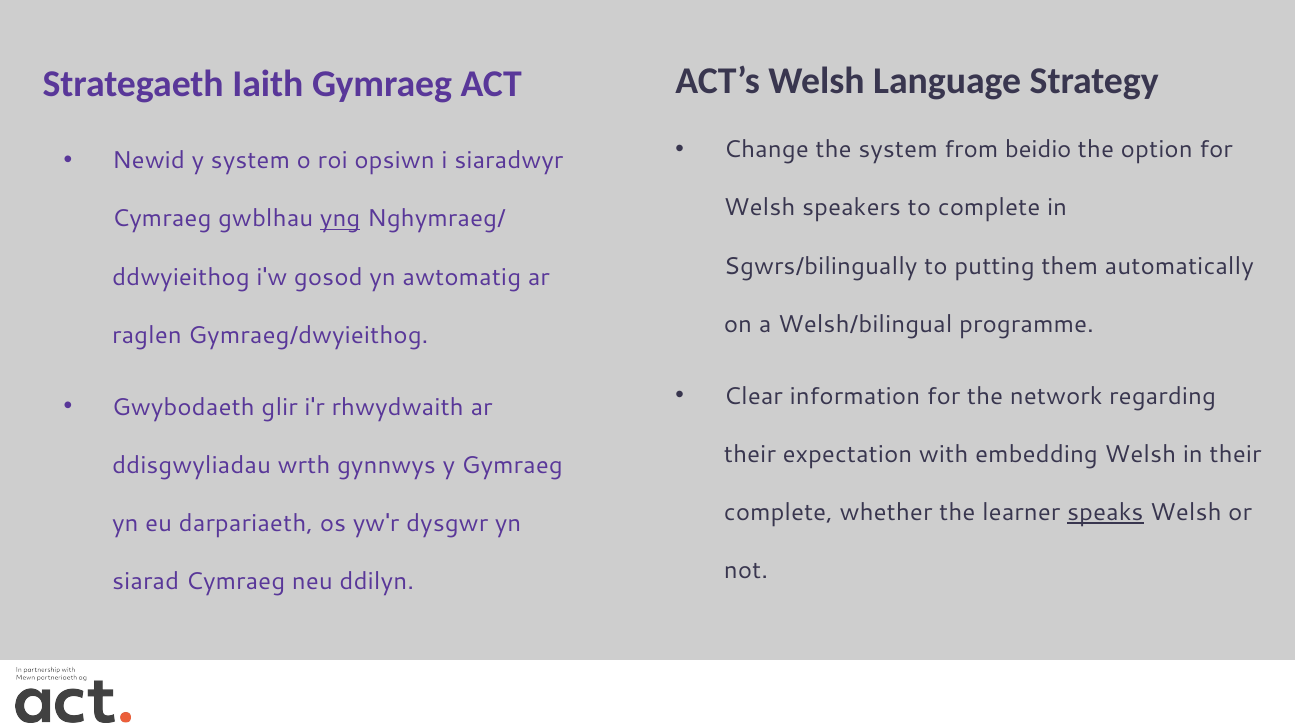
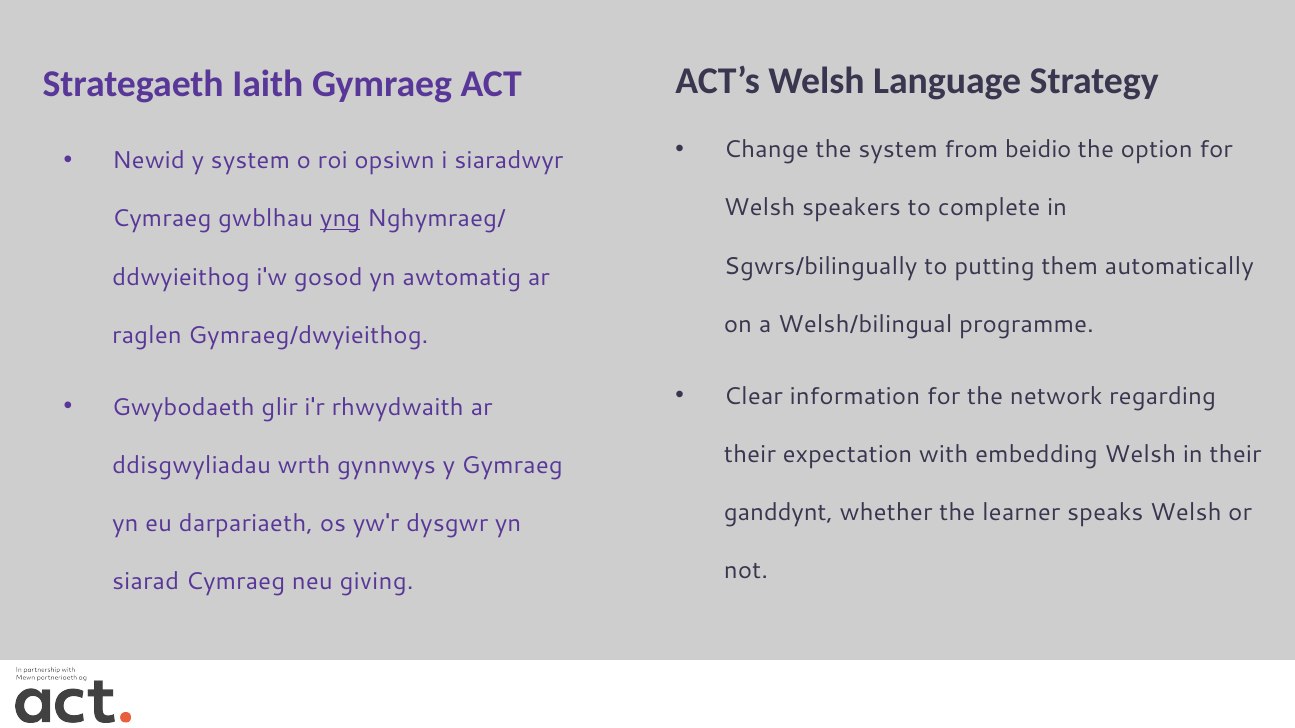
complete at (778, 513): complete -> ganddynt
speaks underline: present -> none
ddilyn: ddilyn -> giving
